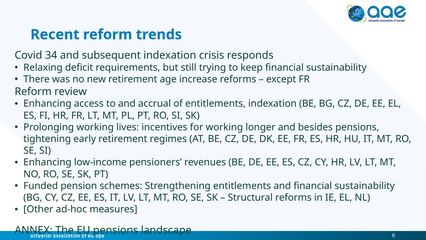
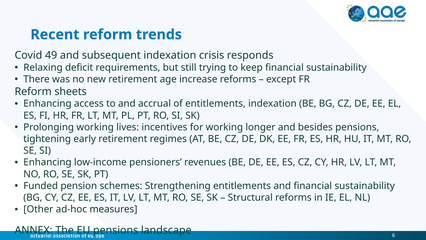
34: 34 -> 49
review: review -> sheets
